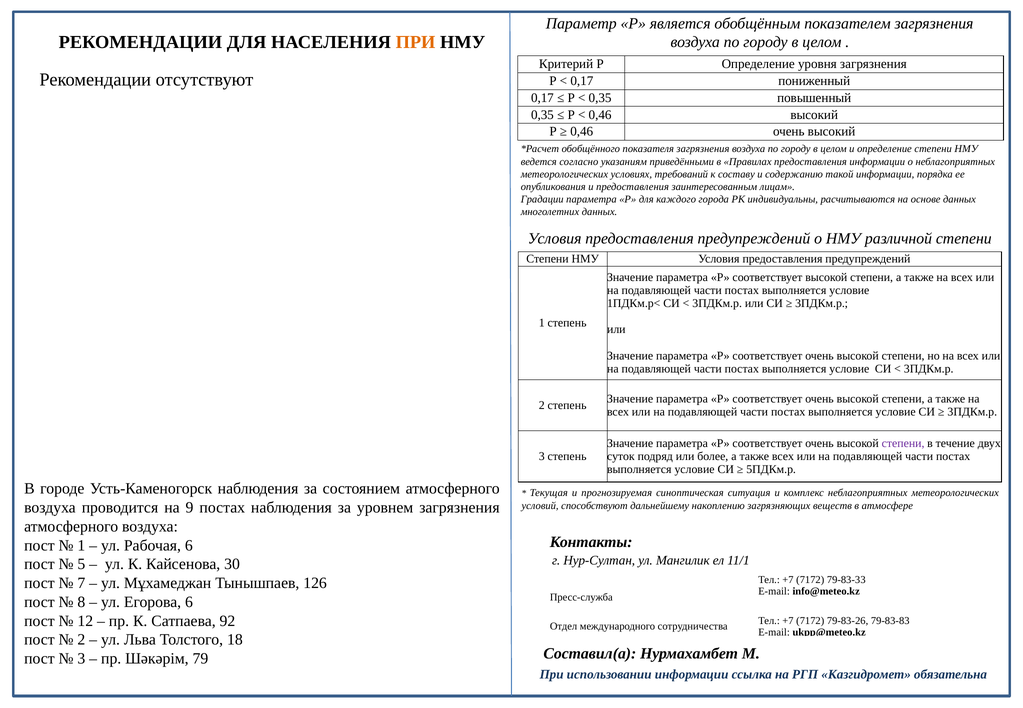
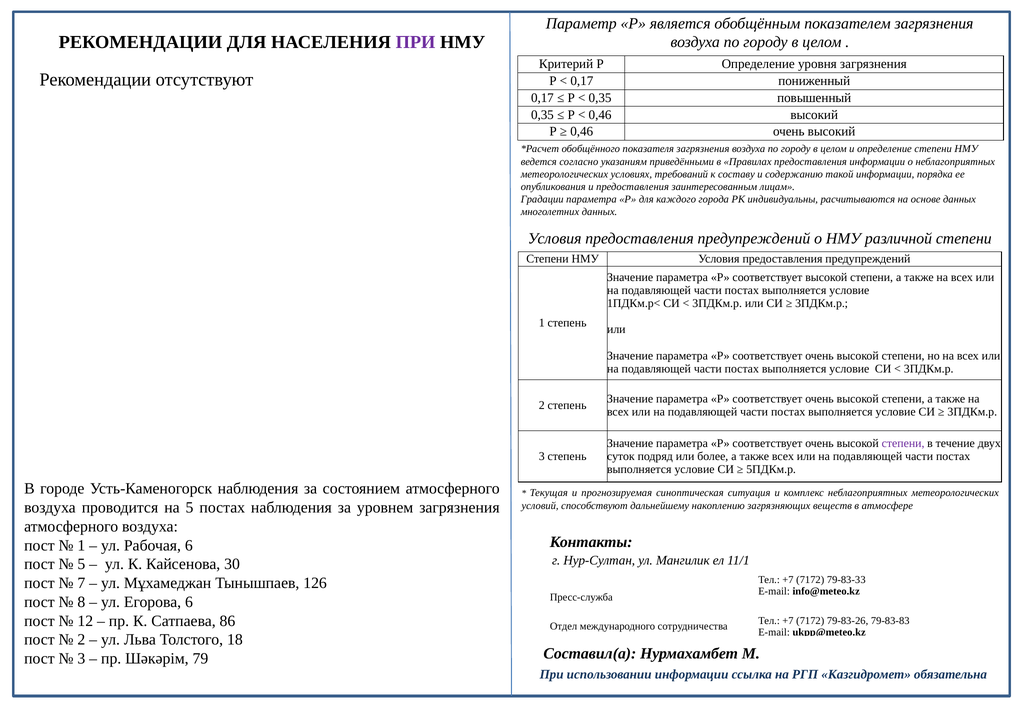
ПРИ at (416, 42) colour: orange -> purple
на 9: 9 -> 5
92: 92 -> 86
